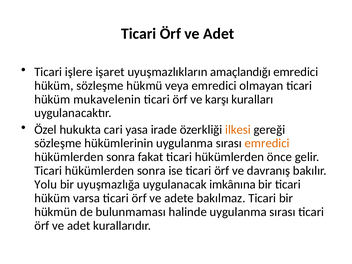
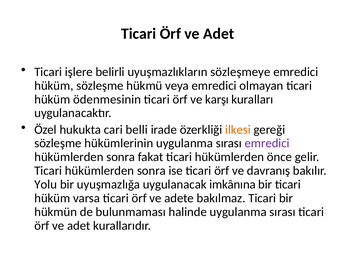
işaret: işaret -> belirli
amaçlandığı: amaçlandığı -> sözleşmeye
mukavelenin: mukavelenin -> ödenmesinin
yasa: yasa -> belli
emredici at (267, 143) colour: orange -> purple
